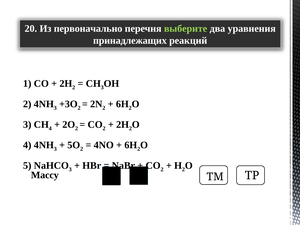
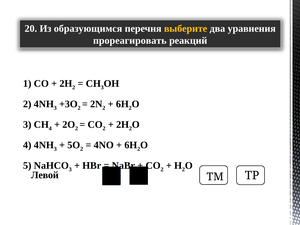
первоначально: первоначально -> образующимся
выберите colour: light green -> yellow
принадлежащих: принадлежащих -> прореагировать
Массу: Массу -> Левой
